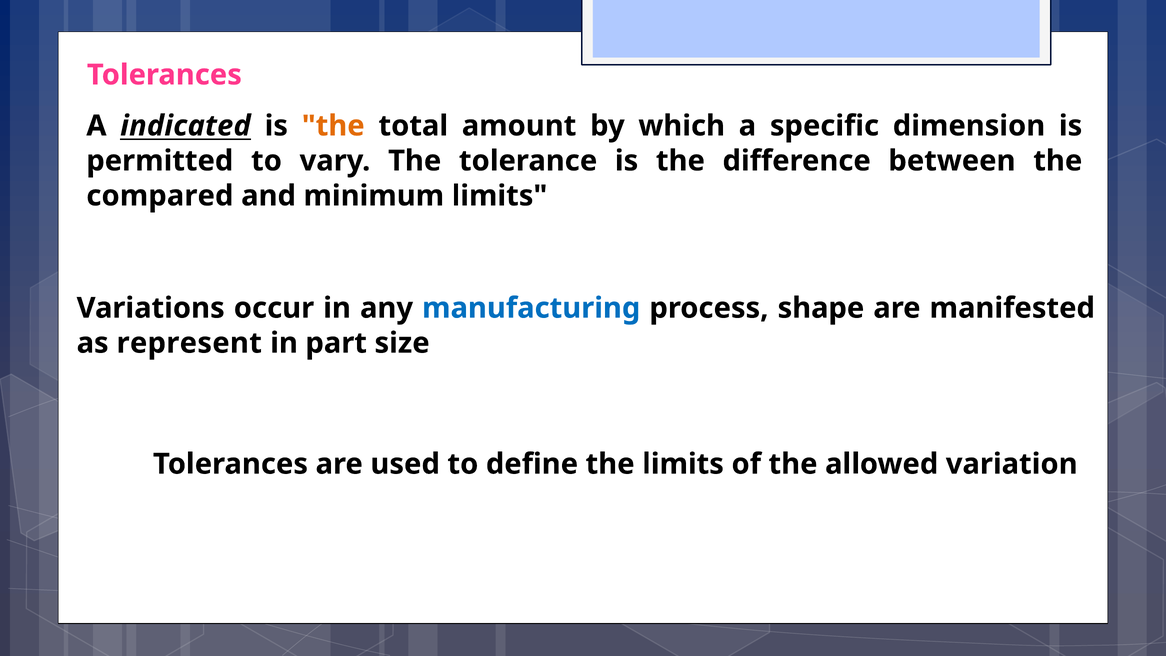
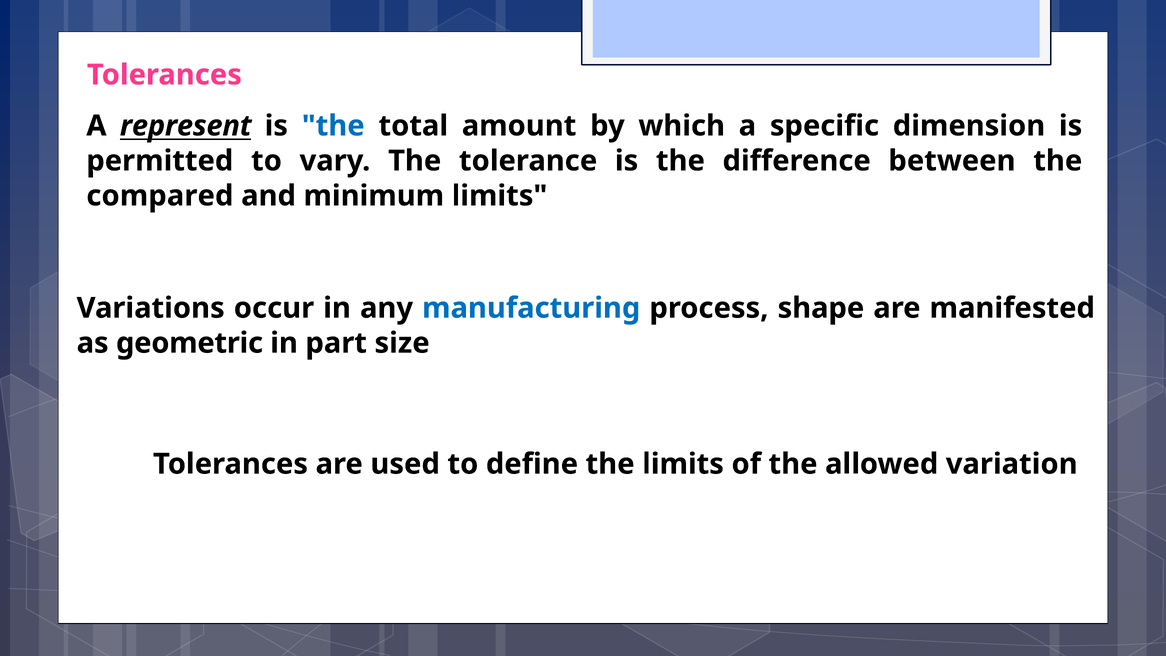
indicated: indicated -> represent
the at (333, 126) colour: orange -> blue
represent: represent -> geometric
